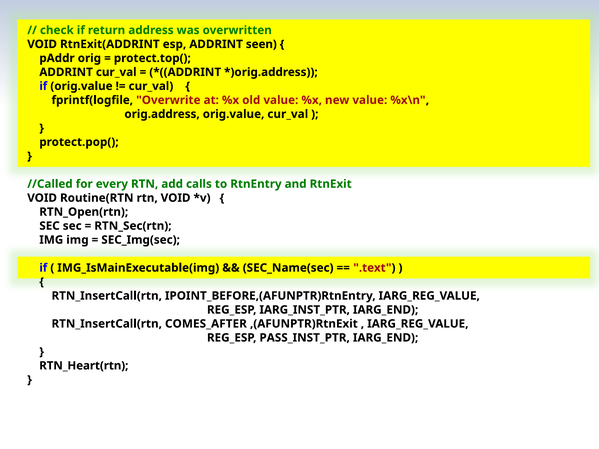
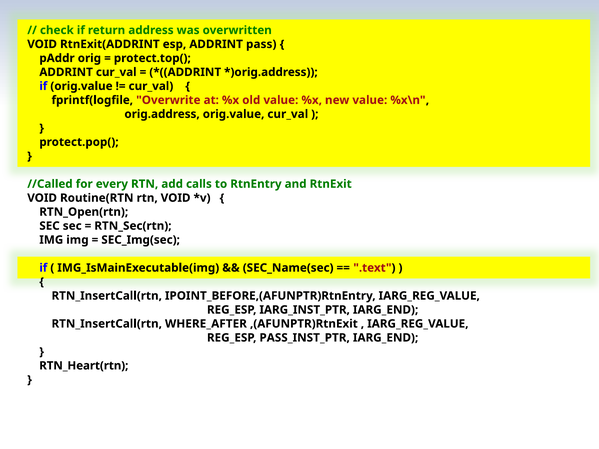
seen: seen -> pass
COMES_AFTER: COMES_AFTER -> WHERE_AFTER
